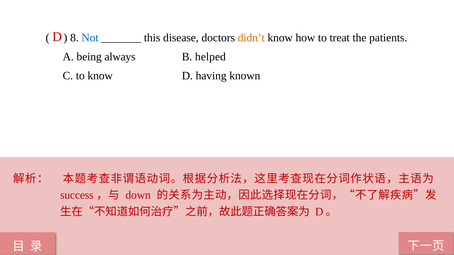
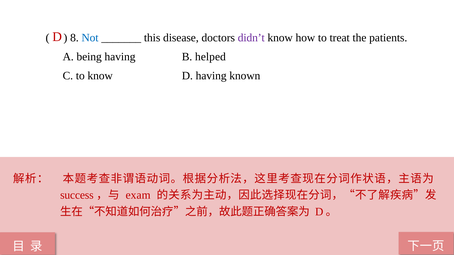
didn’t colour: orange -> purple
being always: always -> having
down: down -> exam
